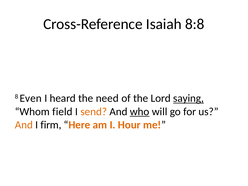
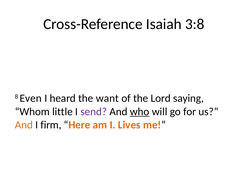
8:8: 8:8 -> 3:8
need: need -> want
saying underline: present -> none
field: field -> little
send colour: orange -> purple
Hour: Hour -> Lives
